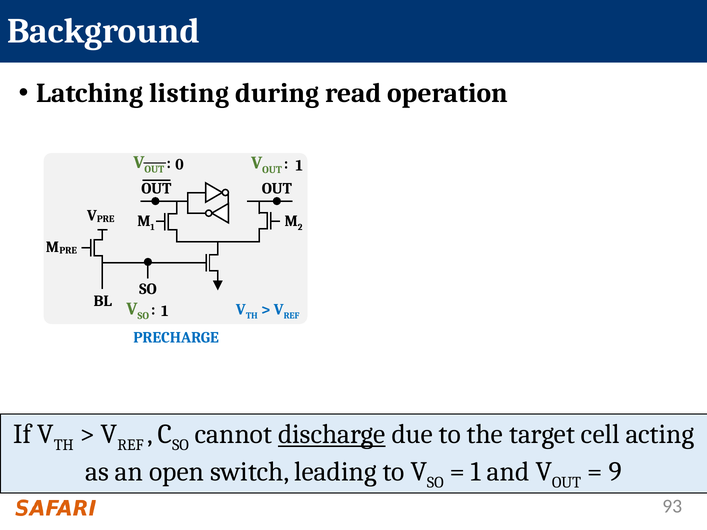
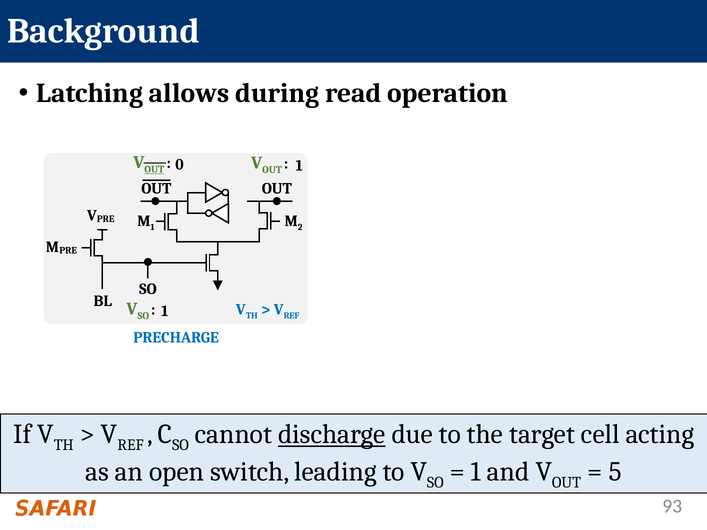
listing: listing -> allows
OUT at (154, 170) underline: none -> present
9: 9 -> 5
